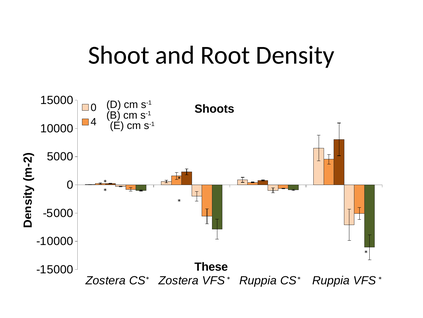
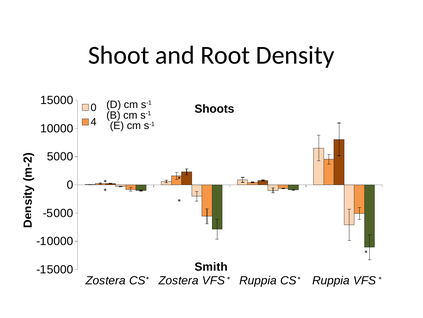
These: These -> Smith
